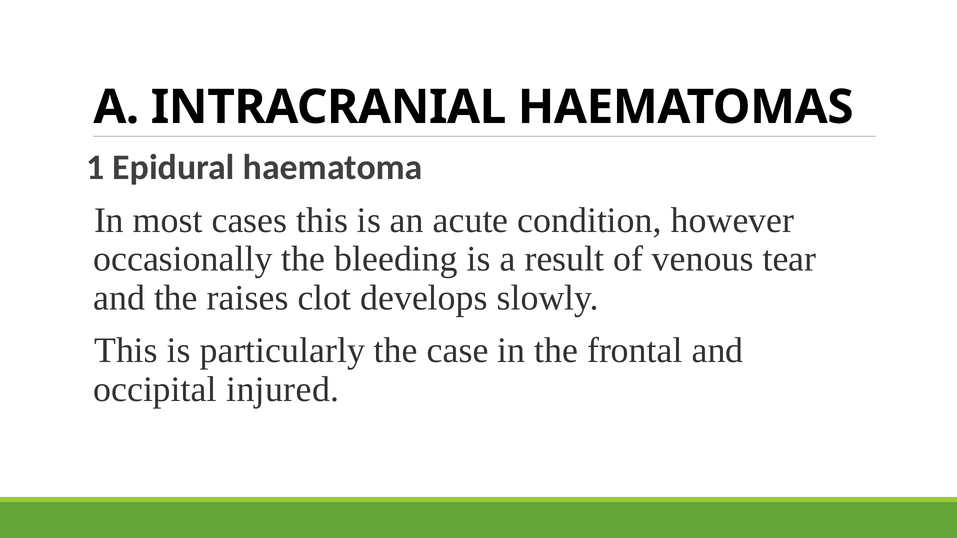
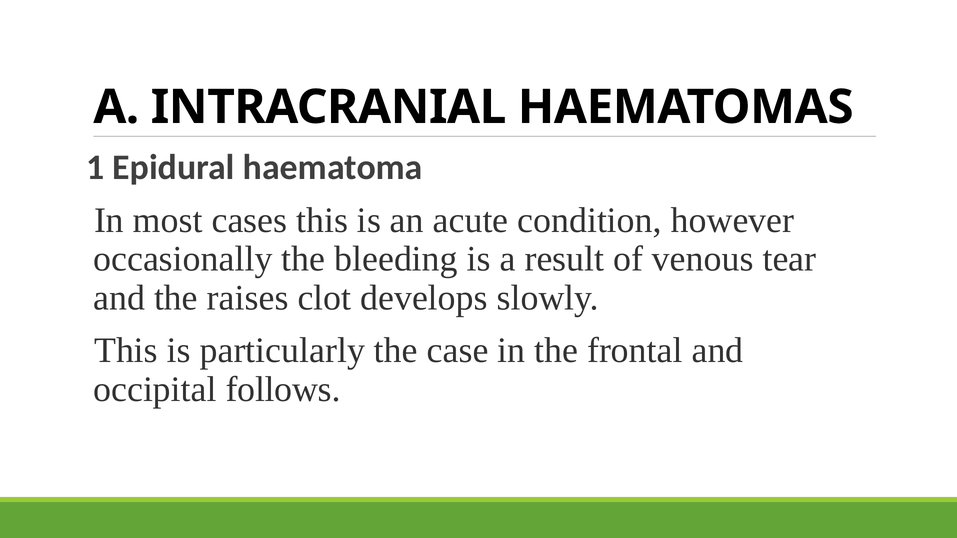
injured: injured -> follows
